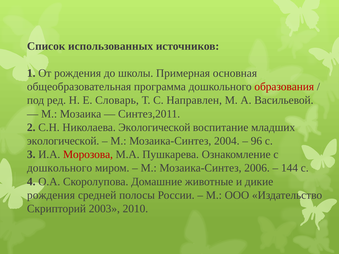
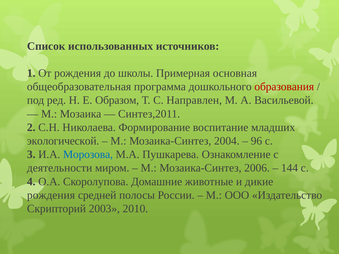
Словарь: Словарь -> Образом
Николаева Экологической: Экологической -> Формирование
Морозова colour: red -> blue
дошкольного at (60, 168): дошкольного -> деятельности
